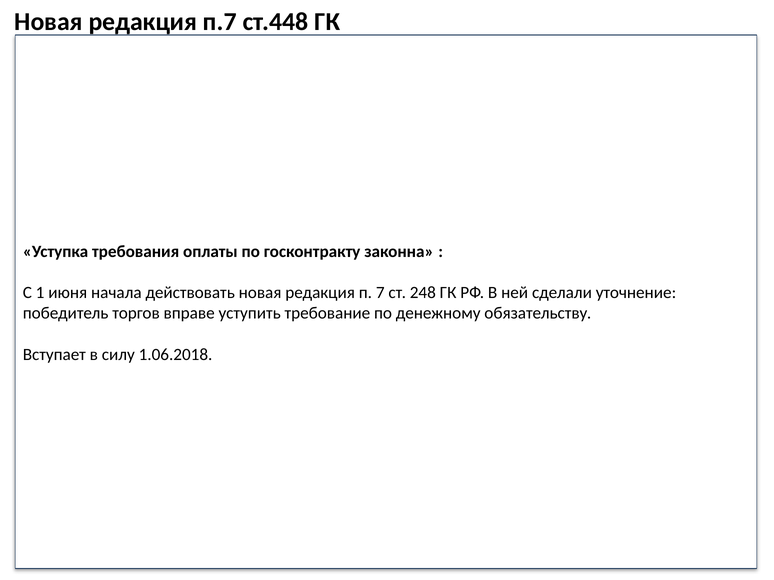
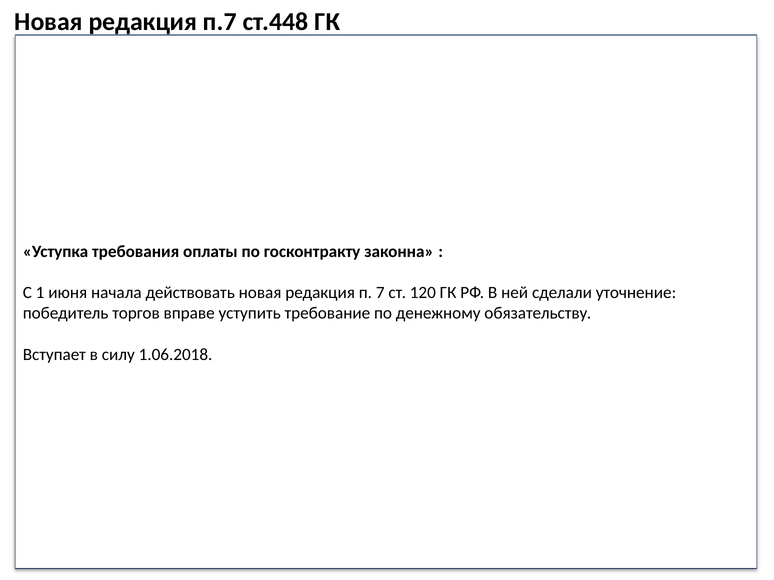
248: 248 -> 120
